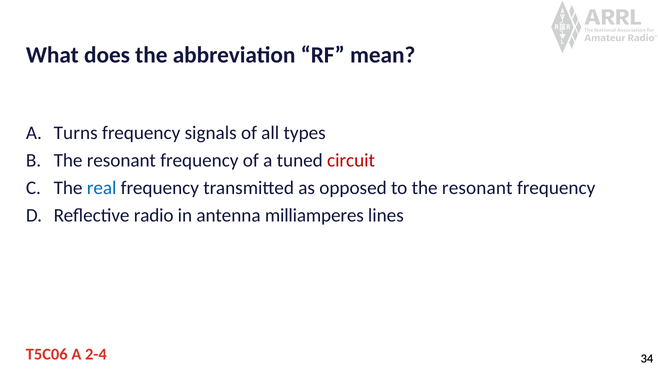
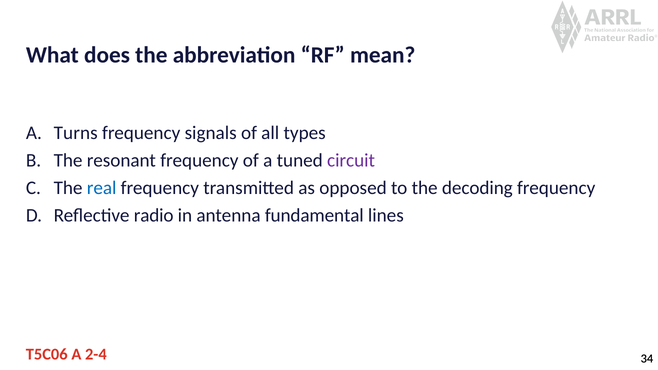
circuit colour: red -> purple
to the resonant: resonant -> decoding
milliamperes: milliamperes -> fundamental
